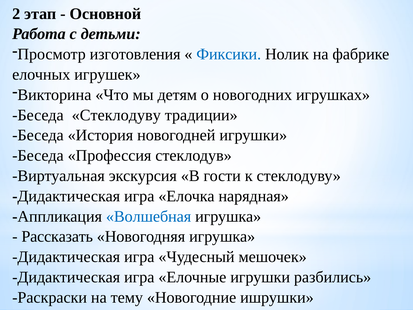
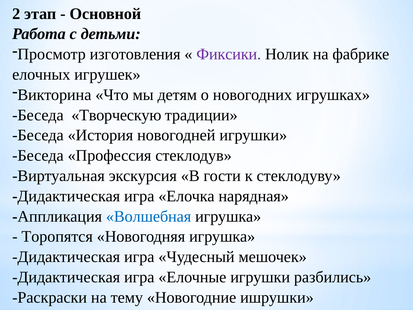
Фиксики colour: blue -> purple
Беседа Стеклодуву: Стеклодуву -> Творческую
Рассказать: Рассказать -> Торопятся
